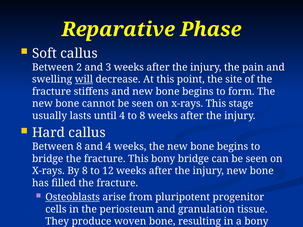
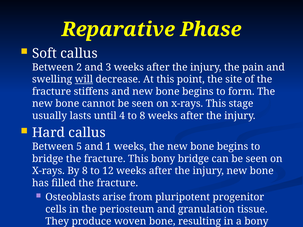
Between 8: 8 -> 5
and 4: 4 -> 1
Osteoblasts underline: present -> none
